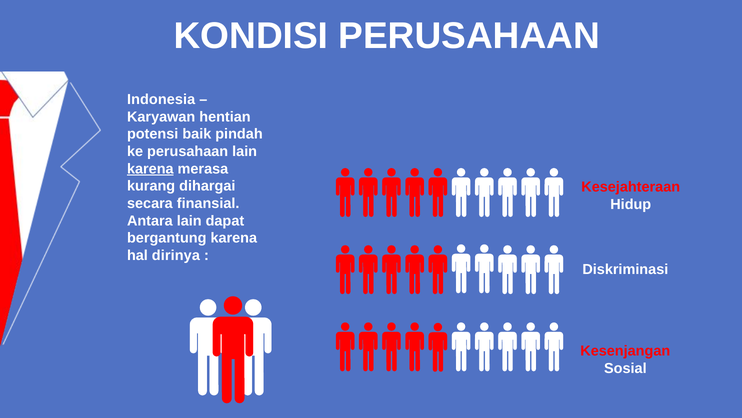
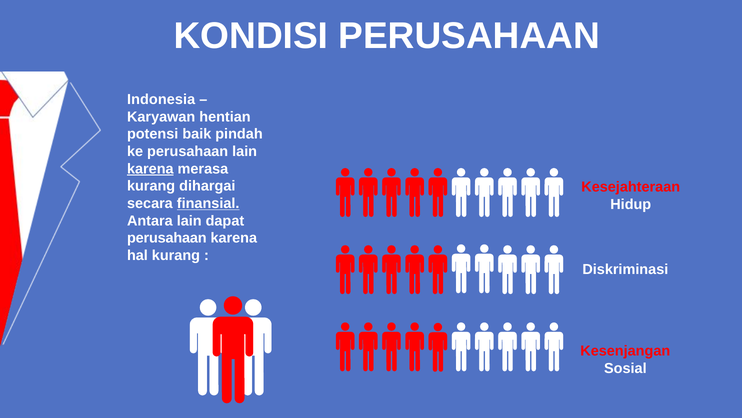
finansial underline: none -> present
bergantung at (167, 238): bergantung -> perusahaan
hal dirinya: dirinya -> kurang
